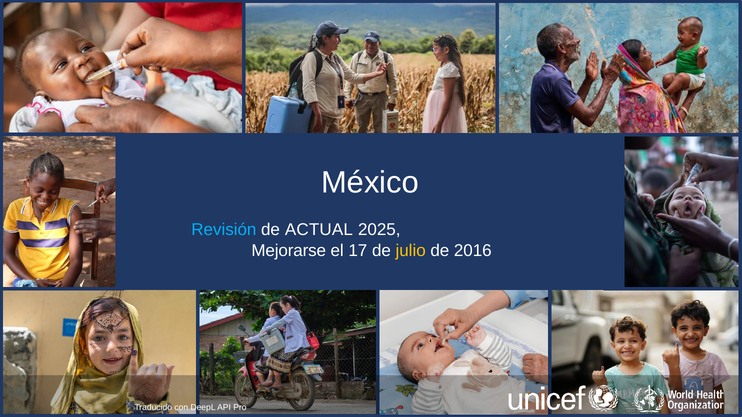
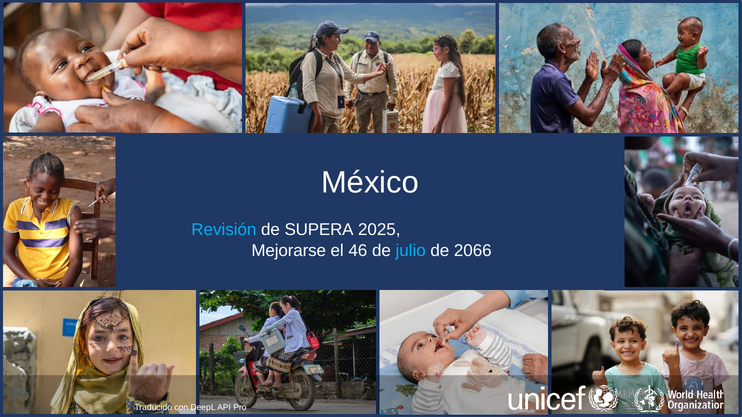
ACTUAL: ACTUAL -> SUPERA
17: 17 -> 46
julio colour: yellow -> light blue
2016: 2016 -> 2066
